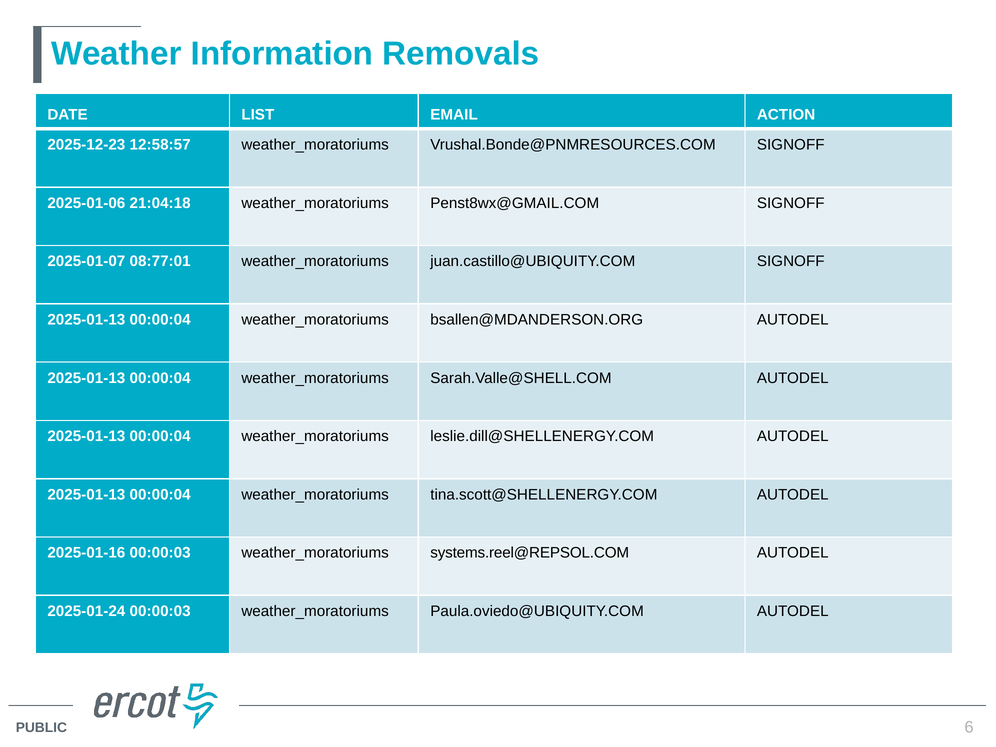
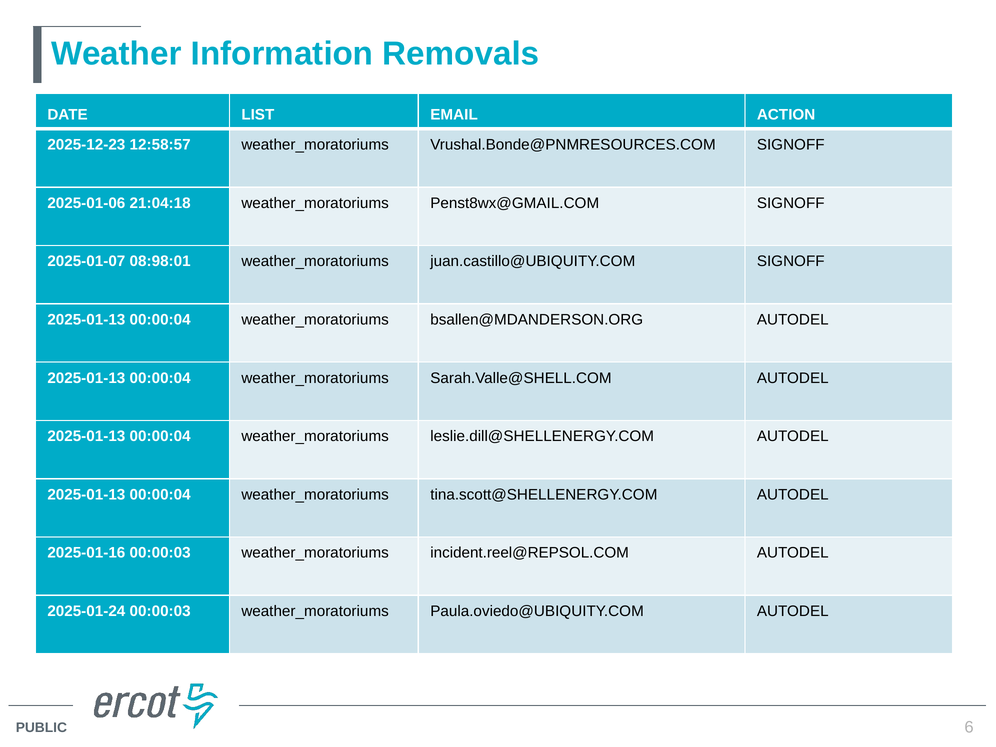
08:77:01: 08:77:01 -> 08:98:01
systems.reel@REPSOL.COM: systems.reel@REPSOL.COM -> incident.reel@REPSOL.COM
